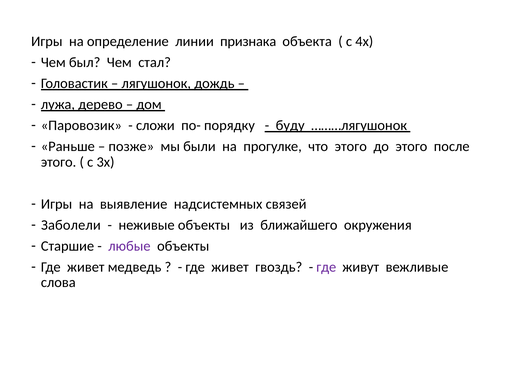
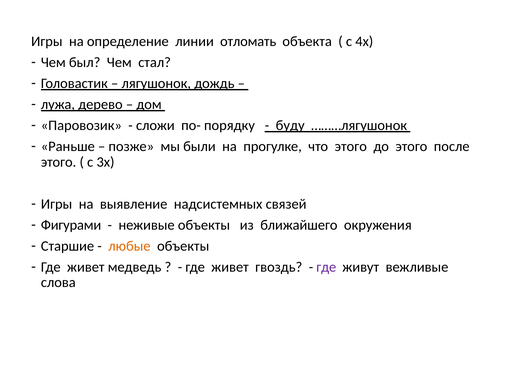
признака: признака -> отломать
Заболели: Заболели -> Фигурами
любые colour: purple -> orange
